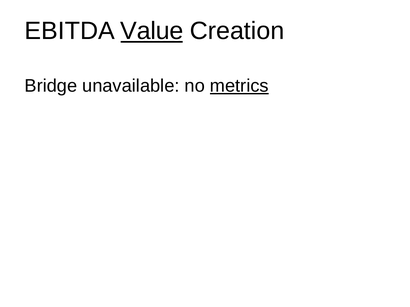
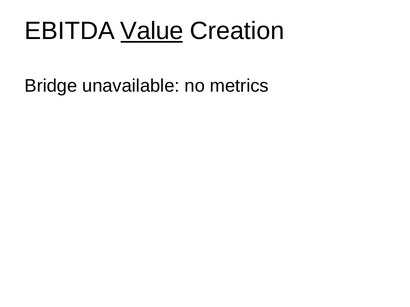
metrics underline: present -> none
